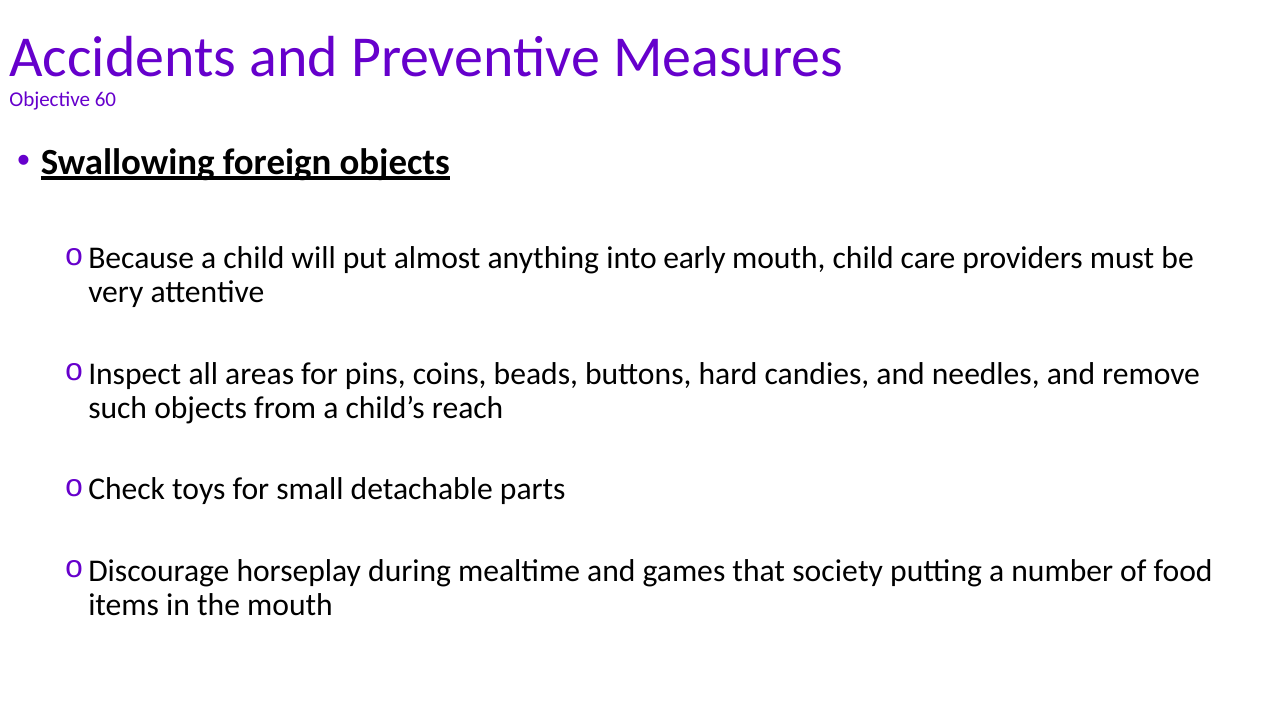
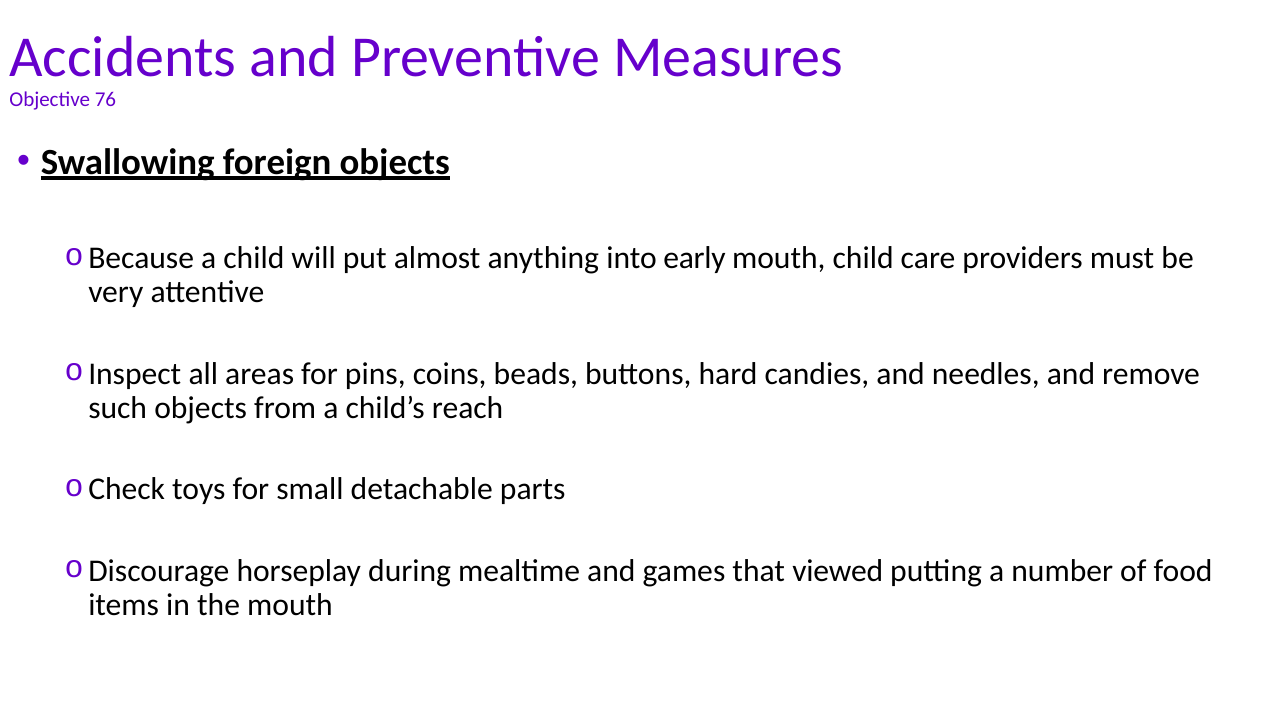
60: 60 -> 76
society: society -> viewed
